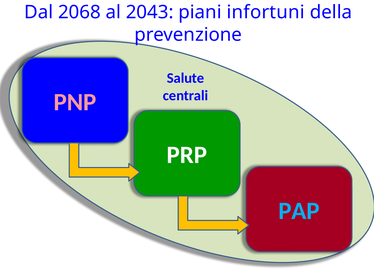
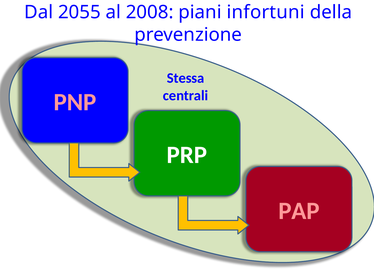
2068: 2068 -> 2055
2043: 2043 -> 2008
Salute: Salute -> Stessa
PAP colour: light blue -> pink
